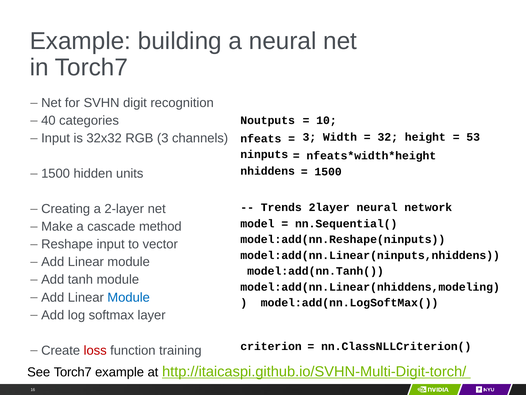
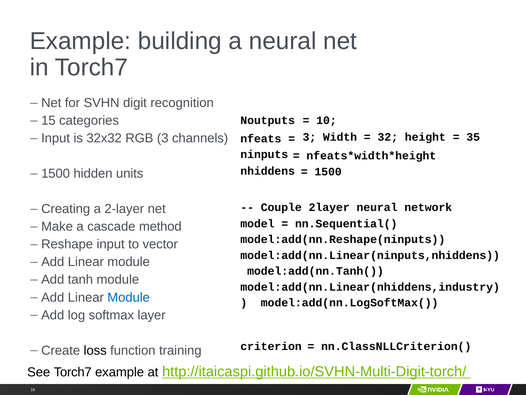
40: 40 -> 15
53: 53 -> 35
Trends: Trends -> Couple
model:add(nn.Linear(nhiddens,modeling: model:add(nn.Linear(nhiddens,modeling -> model:add(nn.Linear(nhiddens,industry
loss colour: red -> black
